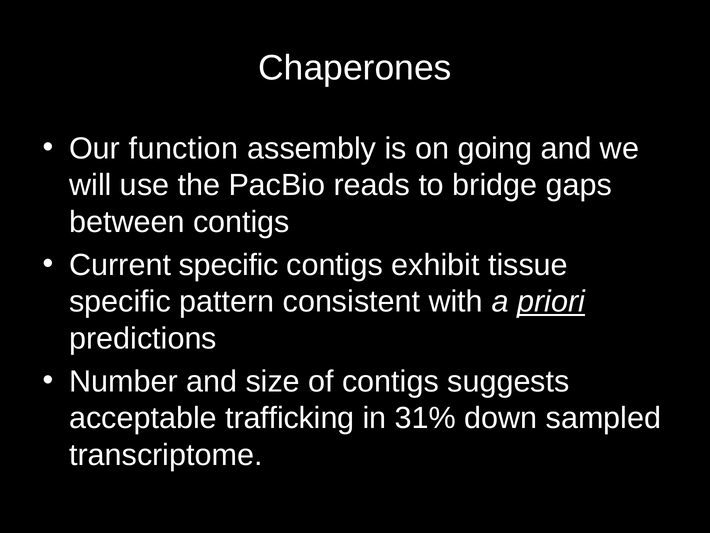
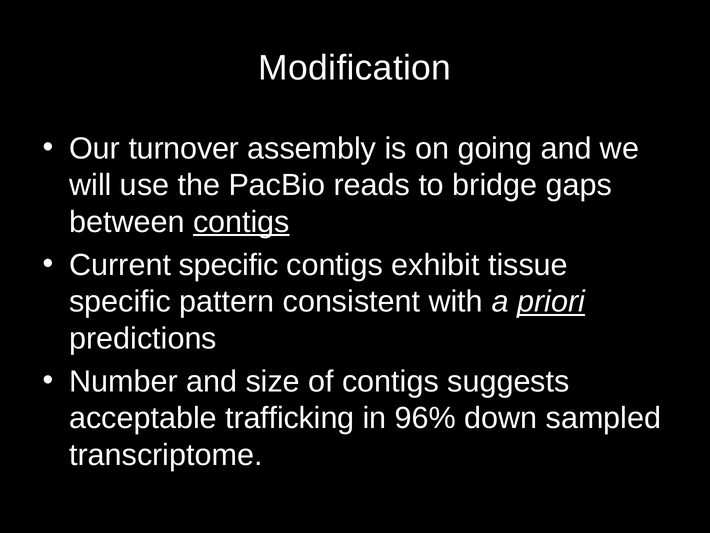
Chaperones: Chaperones -> Modification
function: function -> turnover
contigs at (241, 222) underline: none -> present
31%: 31% -> 96%
